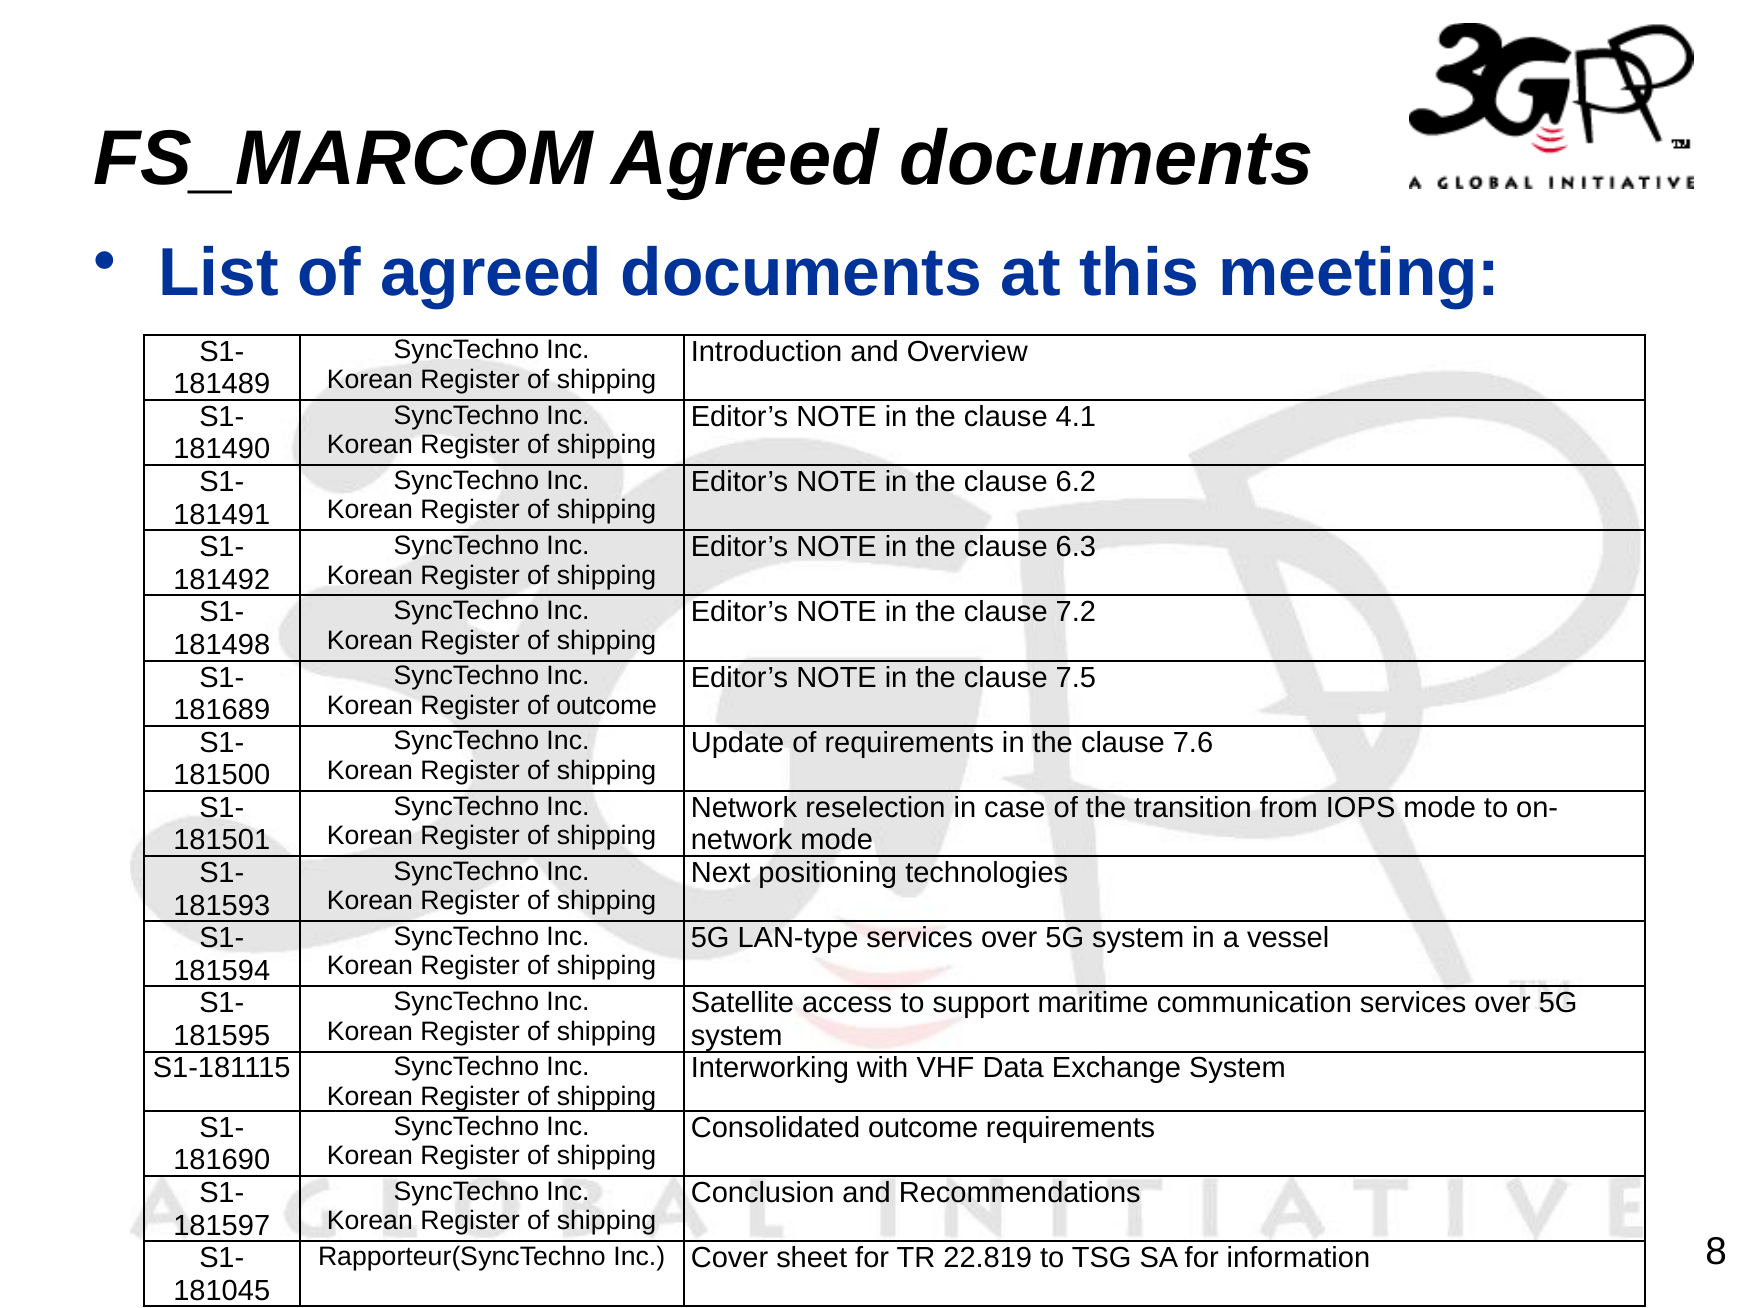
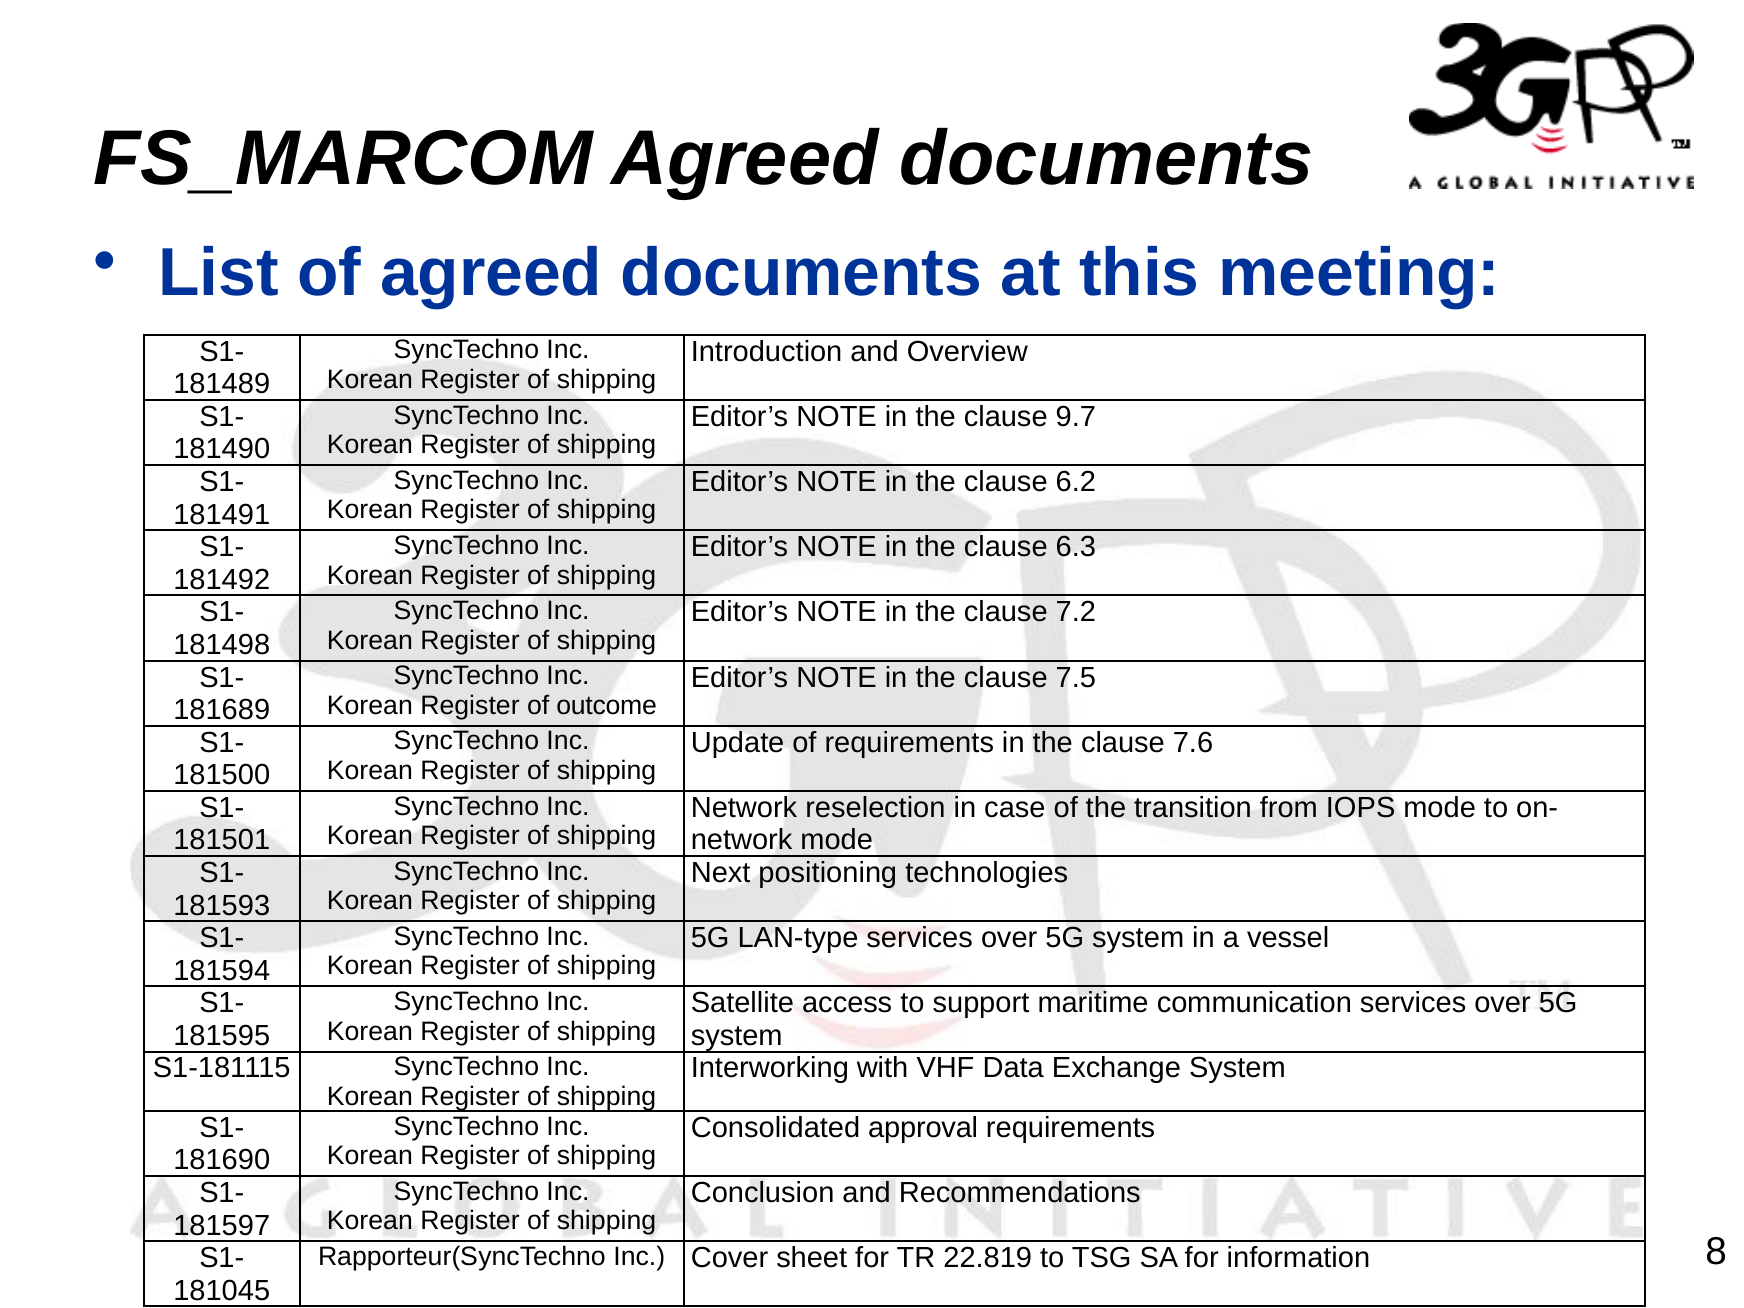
4.1: 4.1 -> 9.7
Consolidated outcome: outcome -> approval
